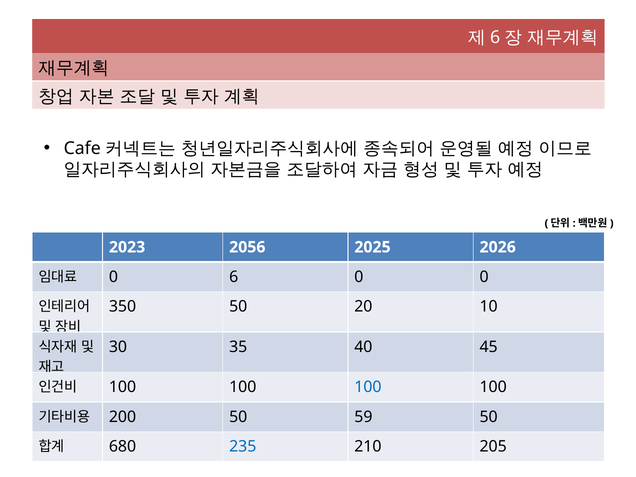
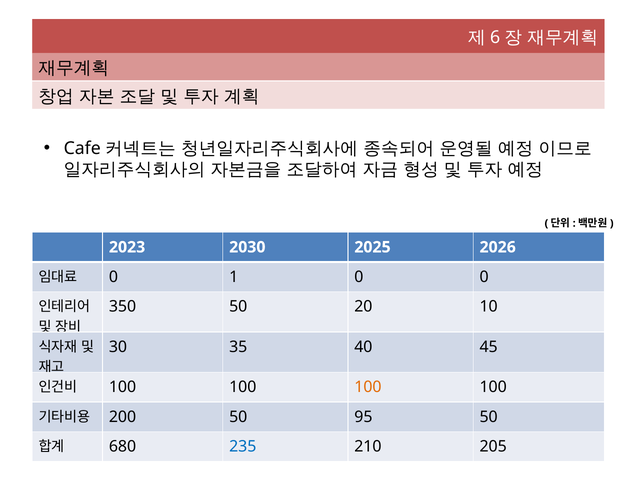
2056: 2056 -> 2030
6: 6 -> 1
100 at (368, 387) colour: blue -> orange
59: 59 -> 95
